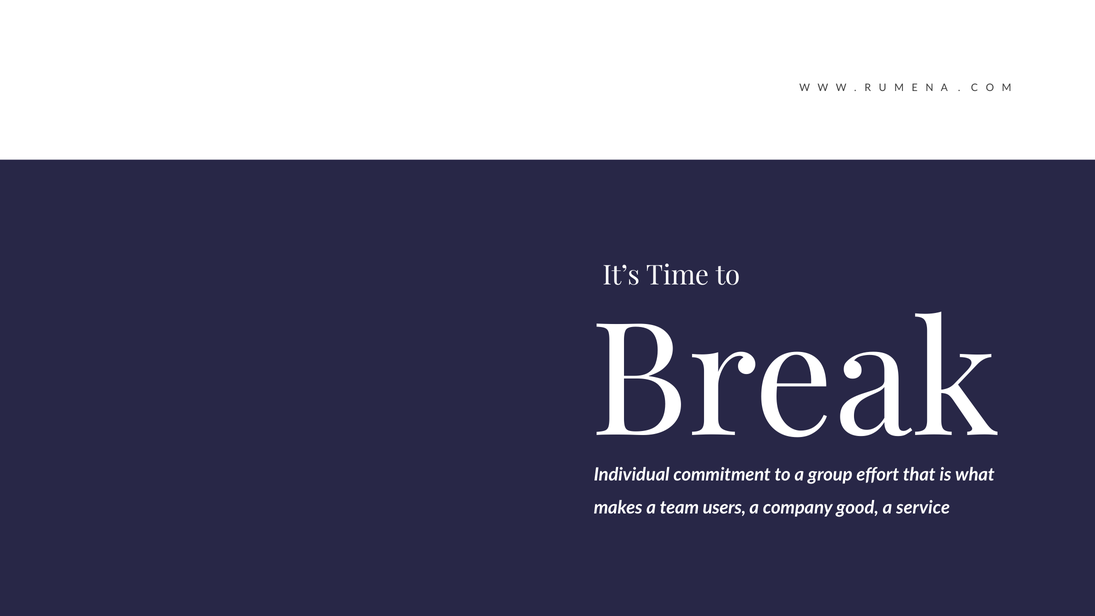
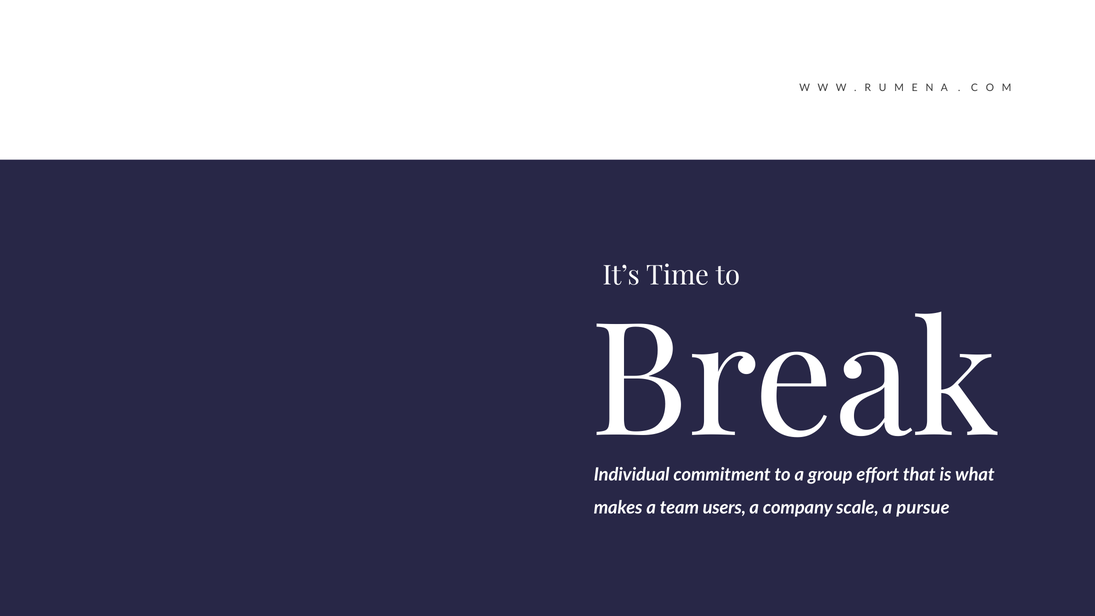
good: good -> scale
service: service -> pursue
